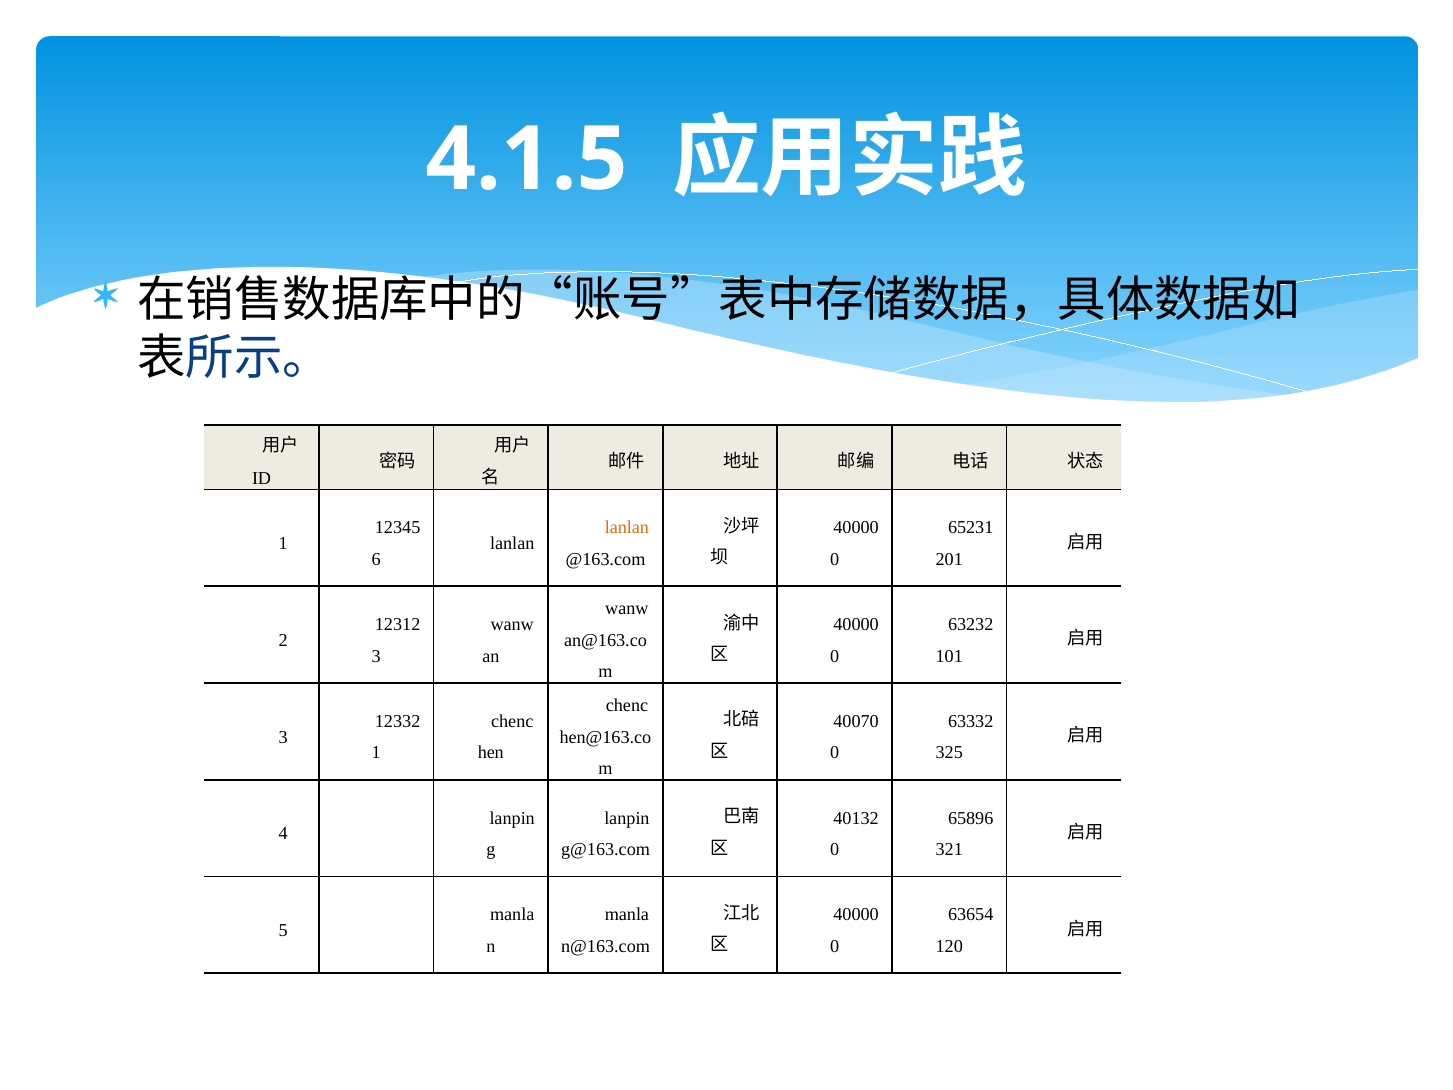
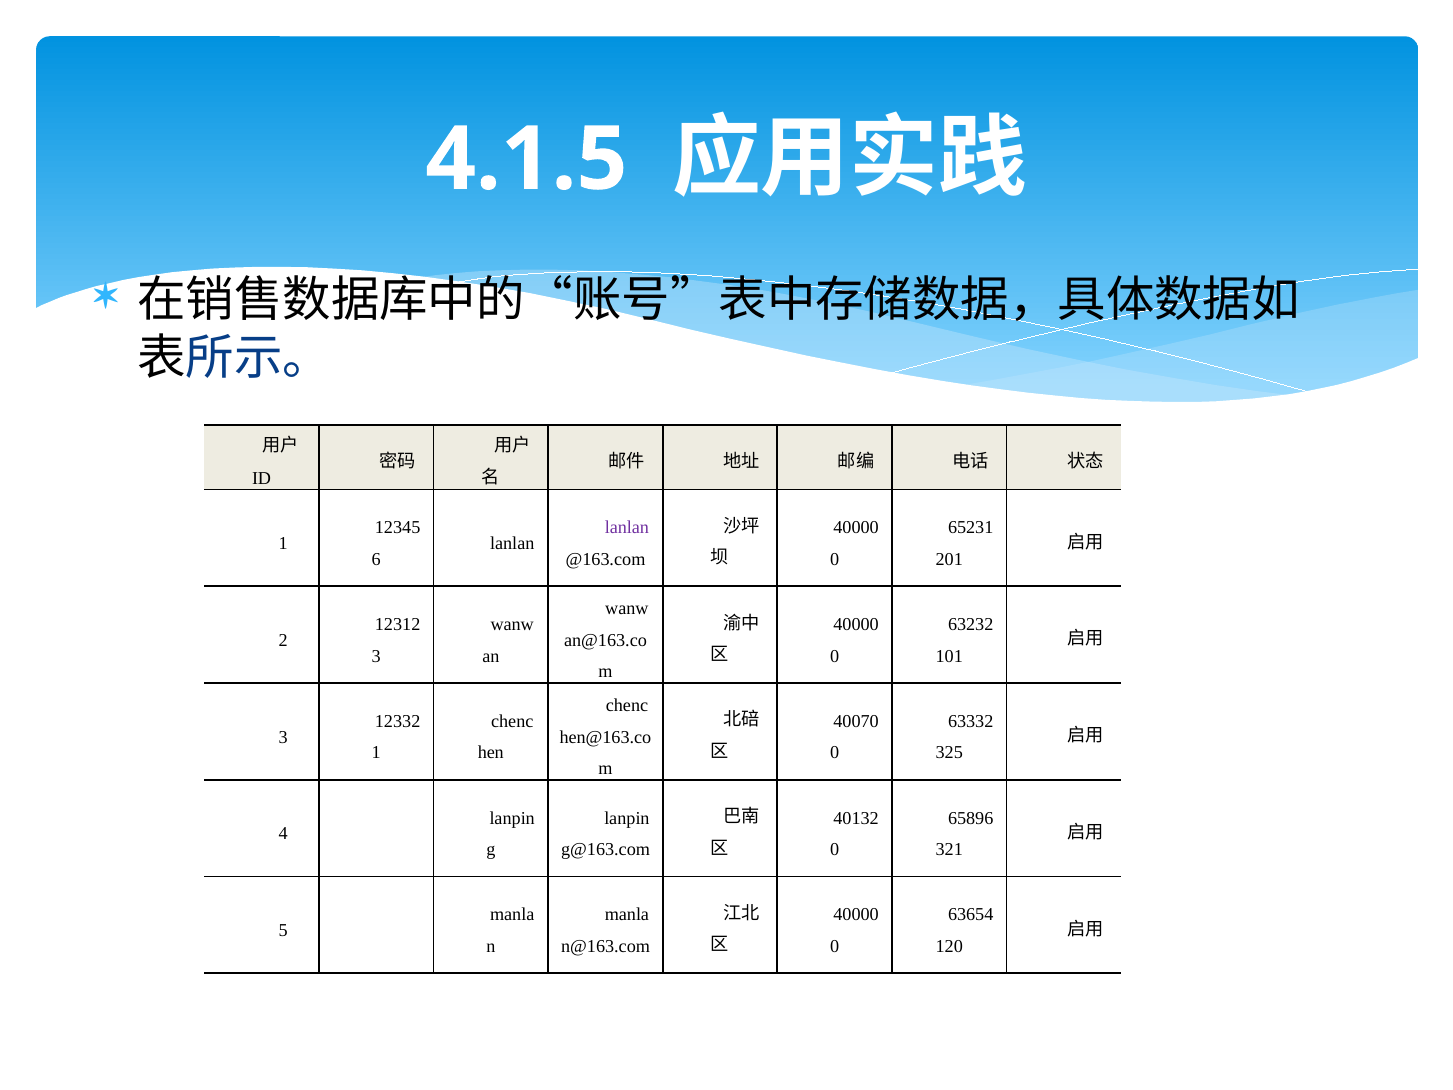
lanlan at (627, 528) colour: orange -> purple
